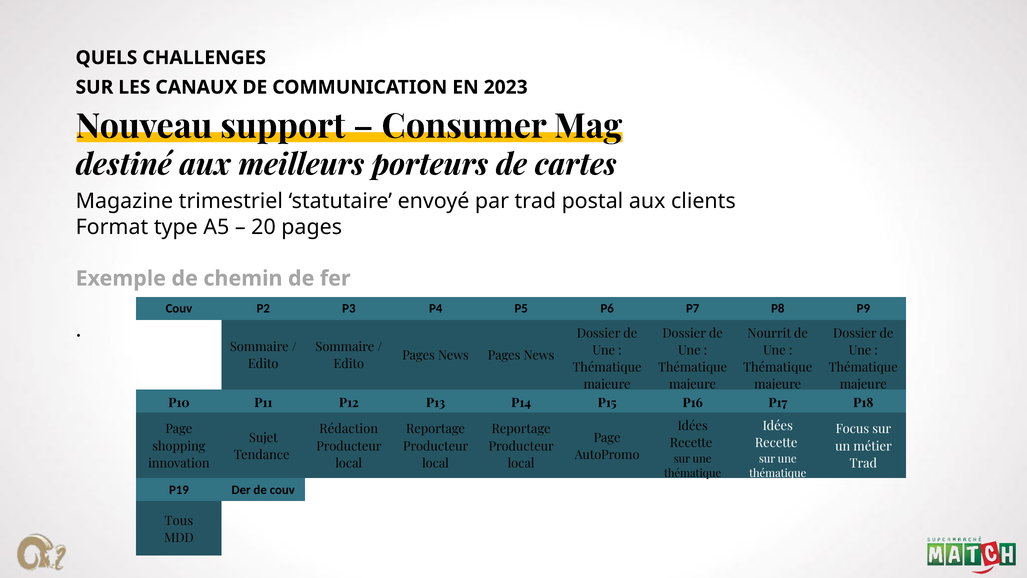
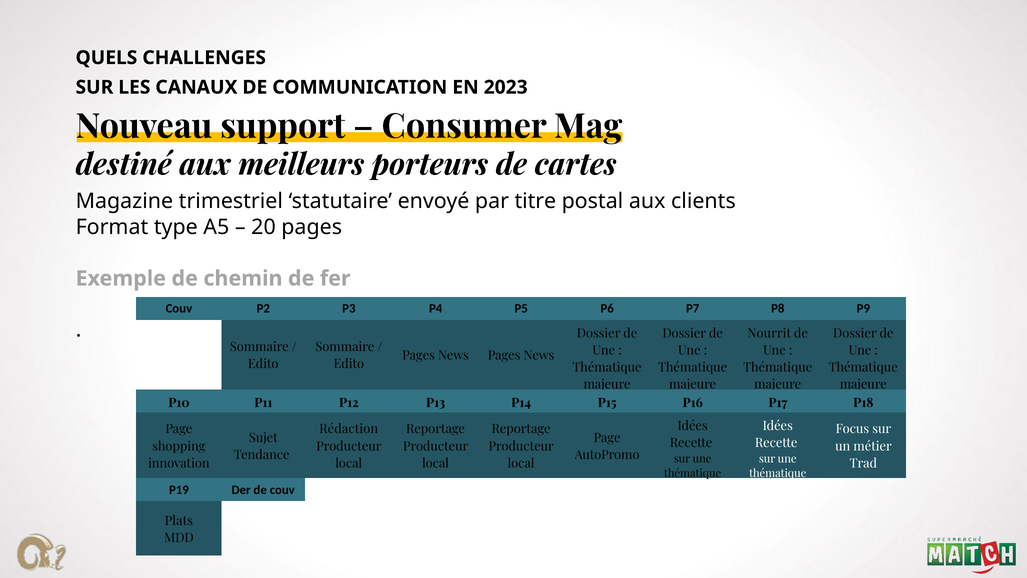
par trad: trad -> titre
Tous: Tous -> Plats
